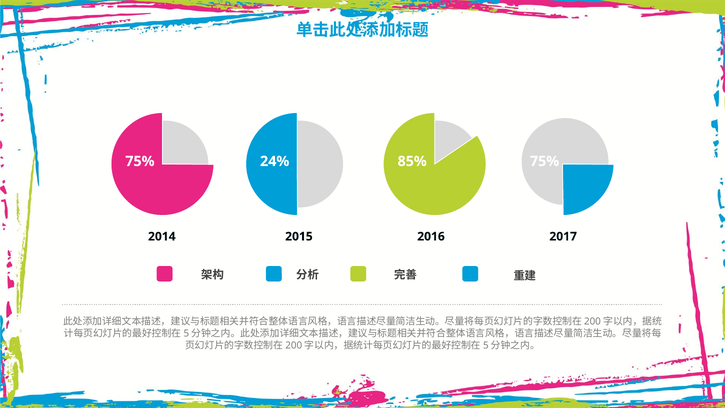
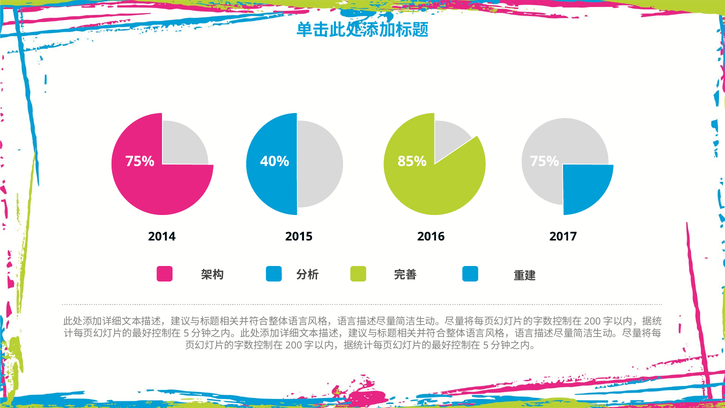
24%: 24% -> 40%
